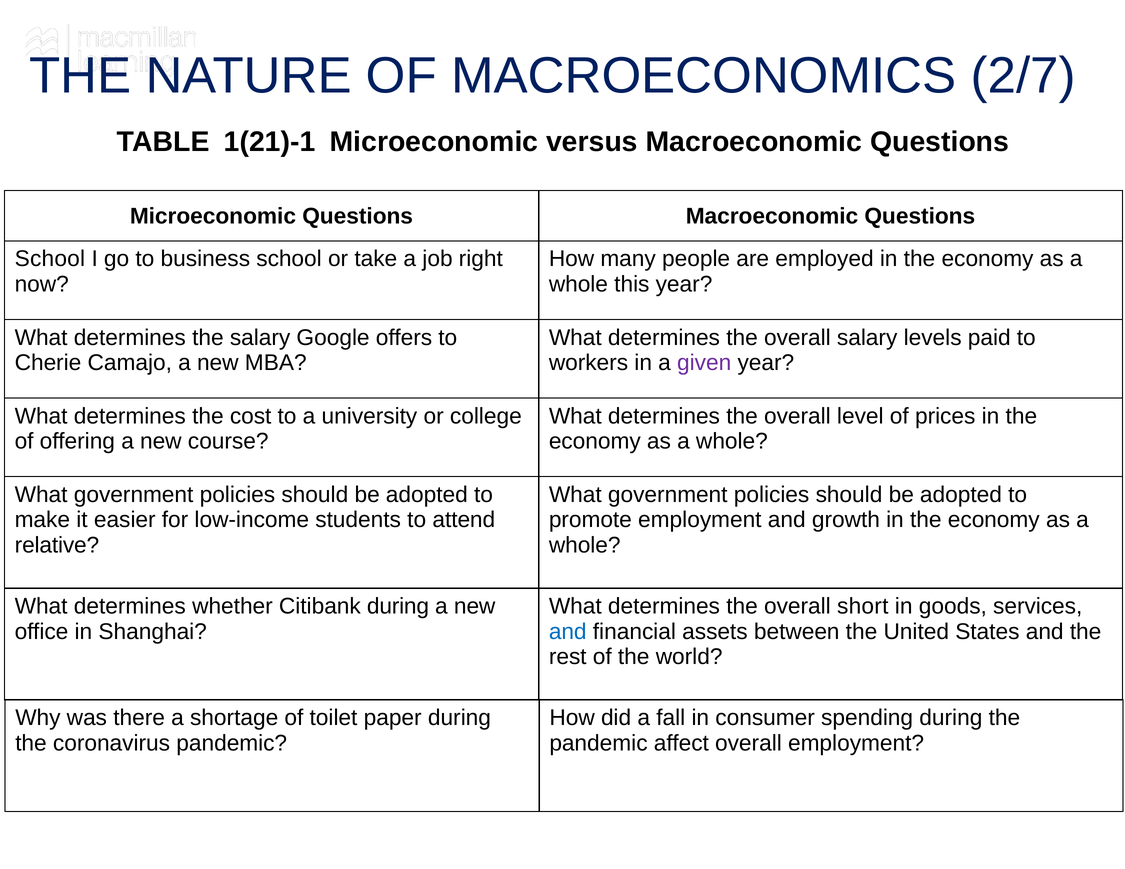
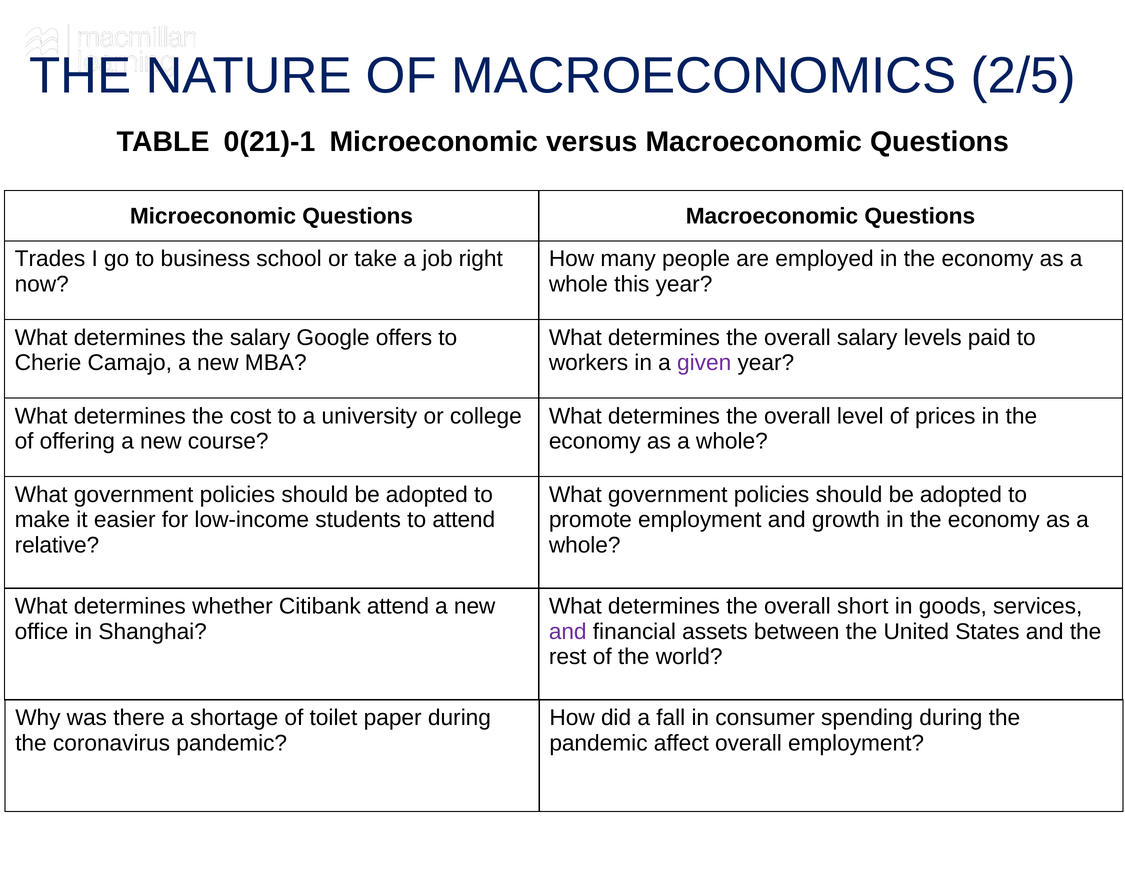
2/7: 2/7 -> 2/5
1(21)-1: 1(21)-1 -> 0(21)-1
School at (50, 259): School -> Trades
Citibank during: during -> attend
and at (568, 632) colour: blue -> purple
